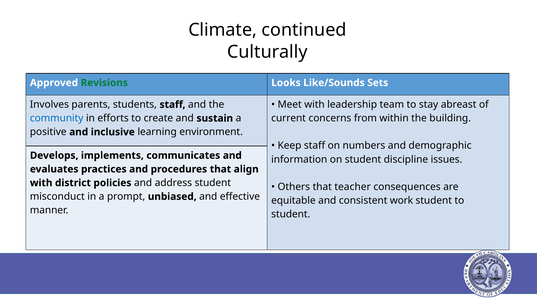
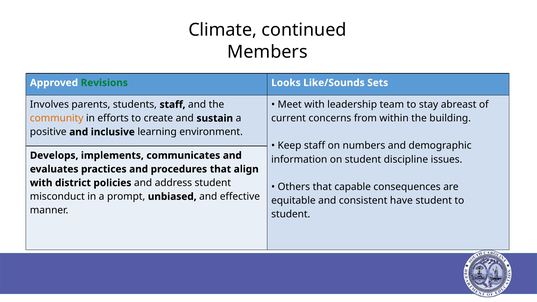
Culturally: Culturally -> Members
community colour: blue -> orange
teacher: teacher -> capable
work: work -> have
